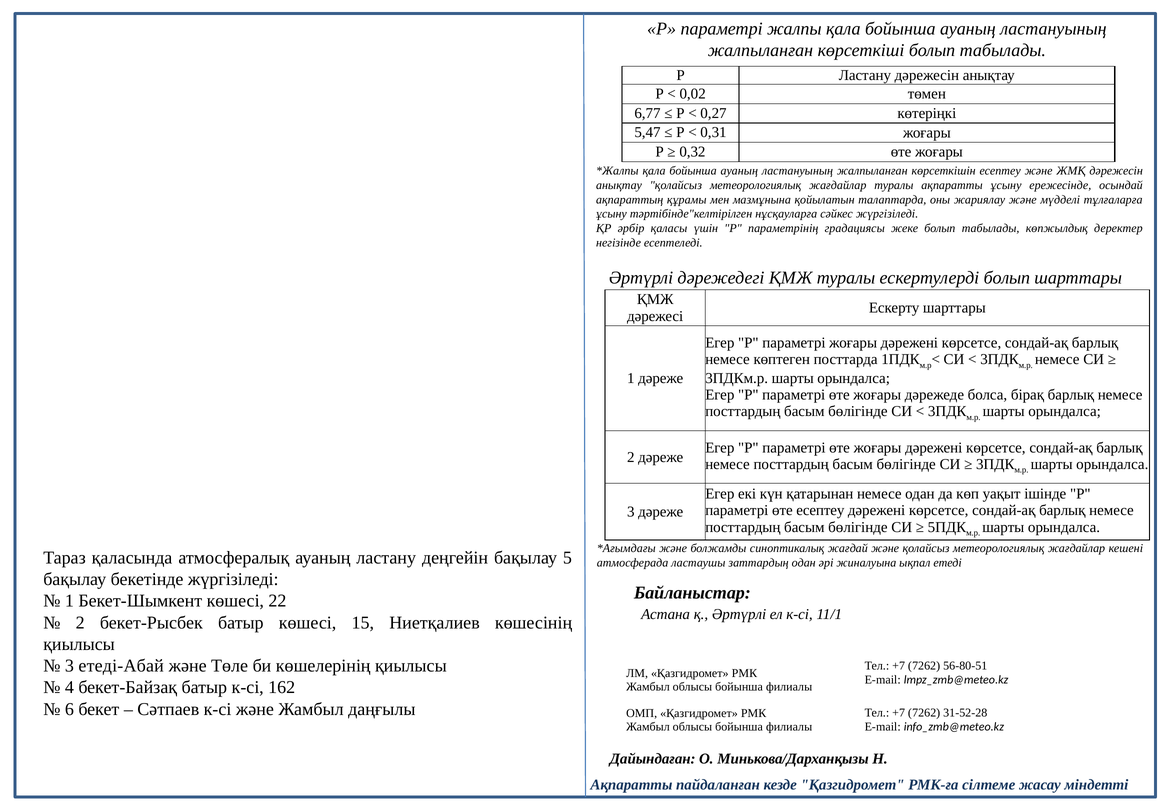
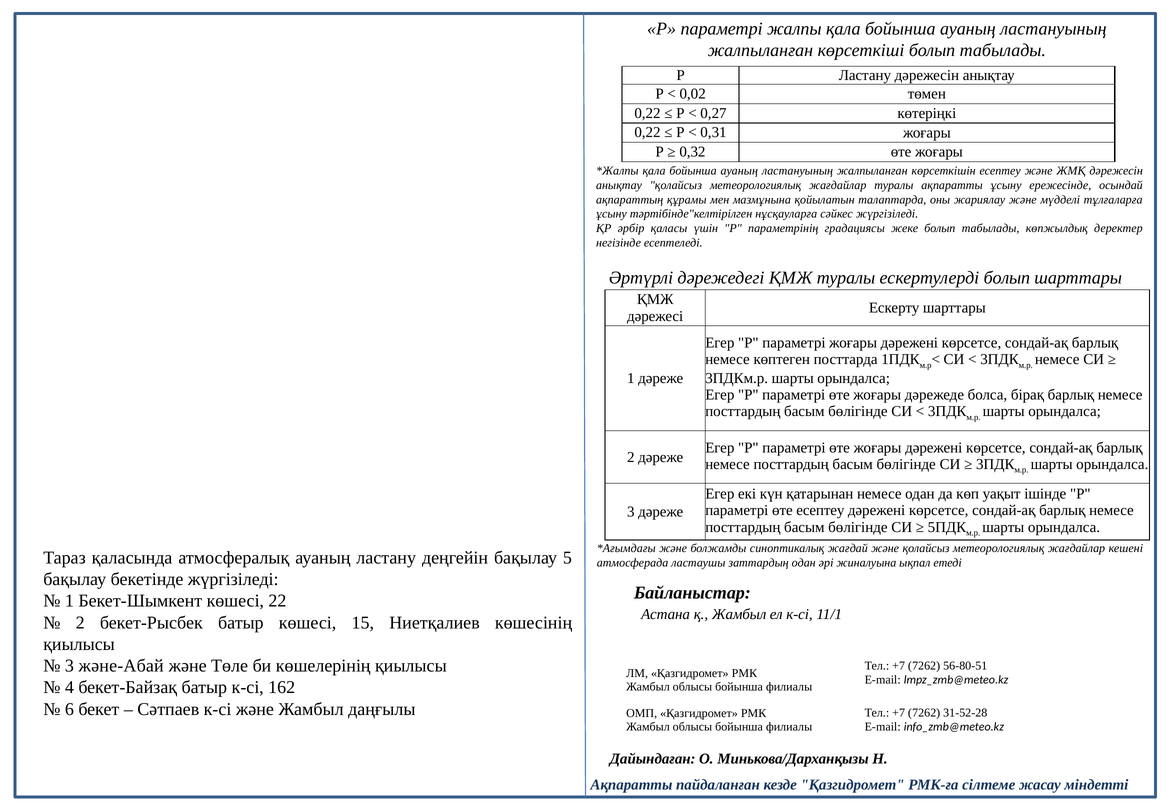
6,77 at (647, 113): 6,77 -> 0,22
5,47 at (647, 132): 5,47 -> 0,22
қ Әртүрлі: Әртүрлі -> Жамбыл
етеді-Абай: етеді-Абай -> және-Абай
